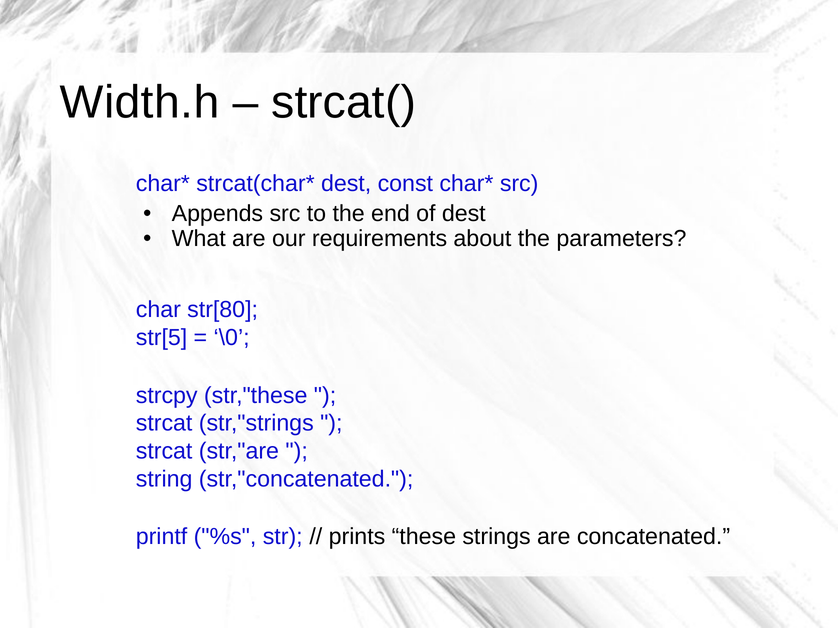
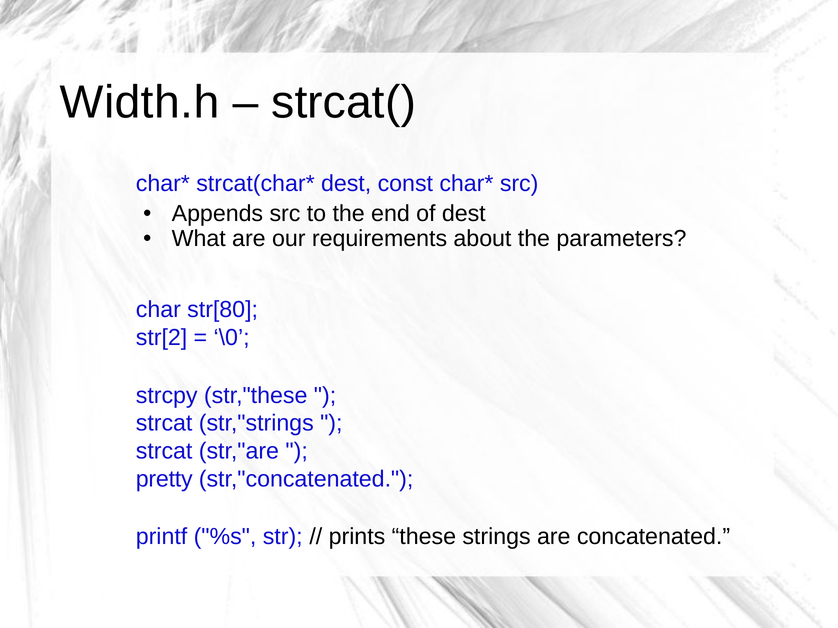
str[5: str[5 -> str[2
string: string -> pretty
